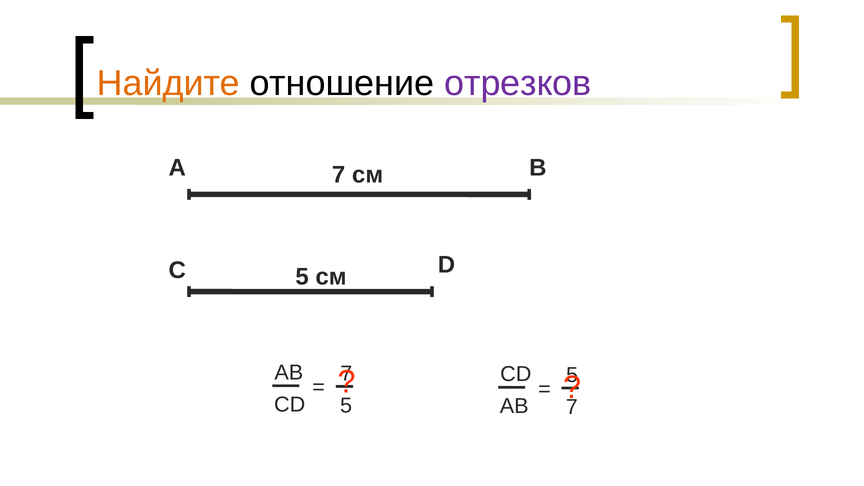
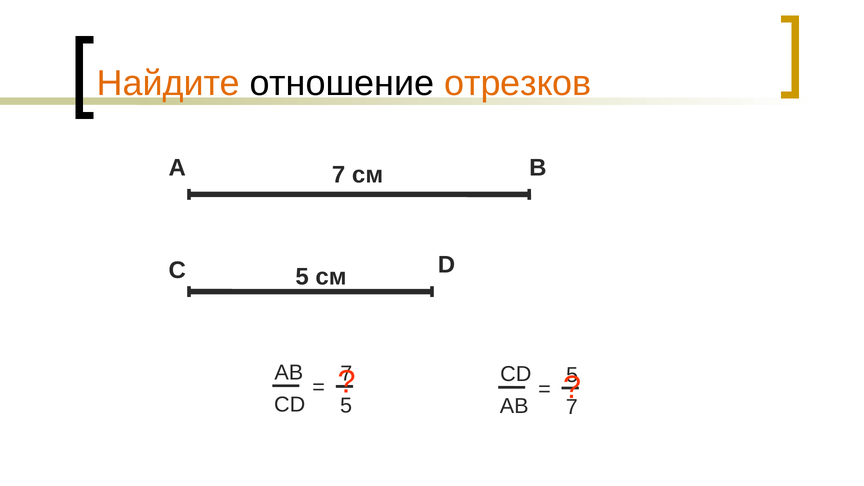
отрезков colour: purple -> orange
